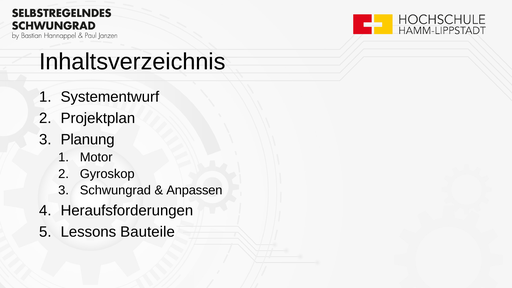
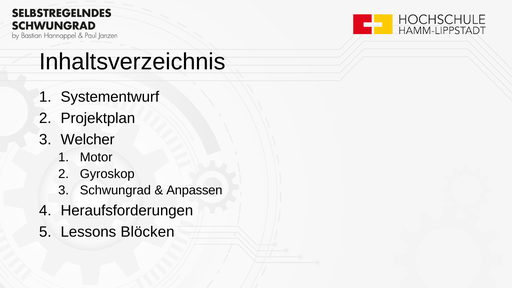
Planung: Planung -> Welcher
Bauteile: Bauteile -> Blöcken
